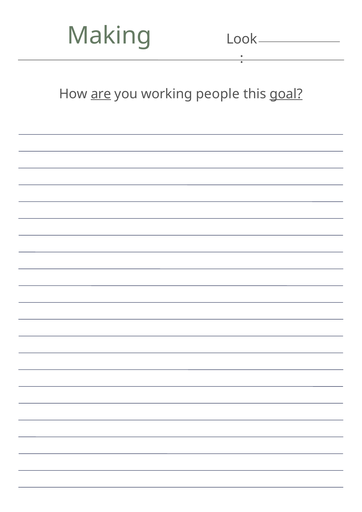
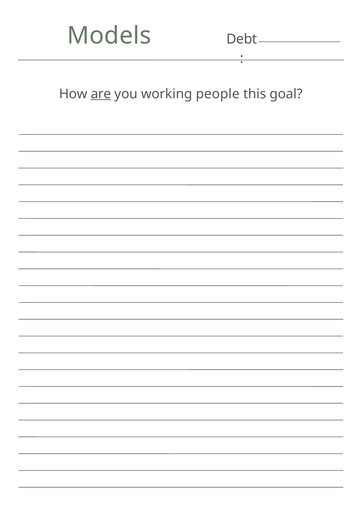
Making: Making -> Models
Look: Look -> Debt
goal underline: present -> none
